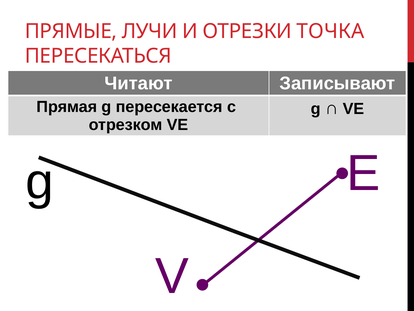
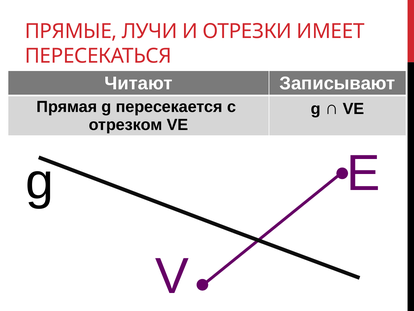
ТОЧКА: ТОЧКА -> ИМЕЕТ
